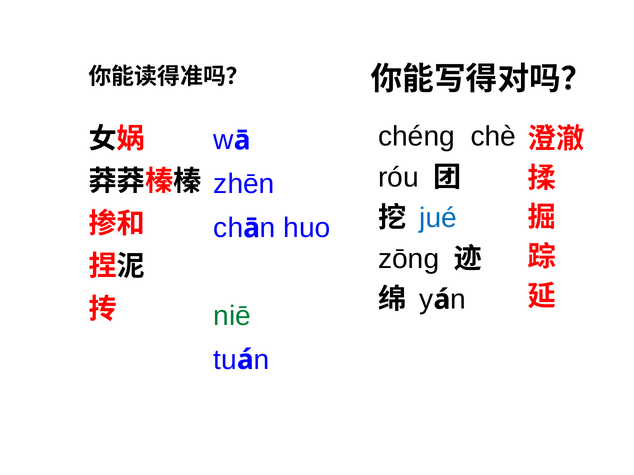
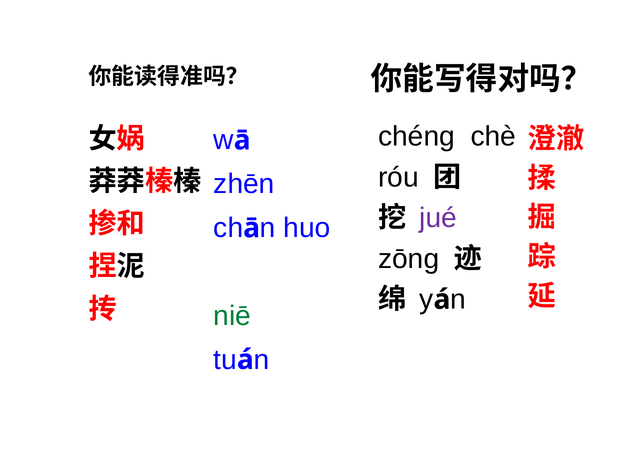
jué colour: blue -> purple
